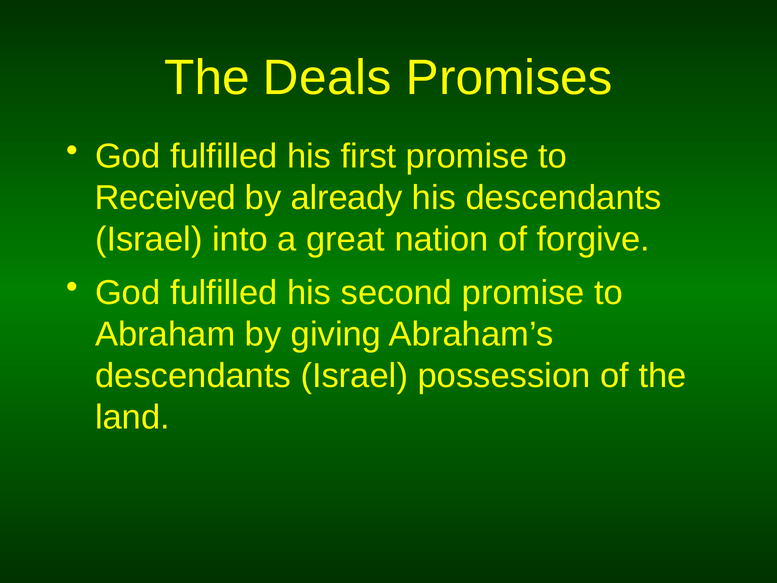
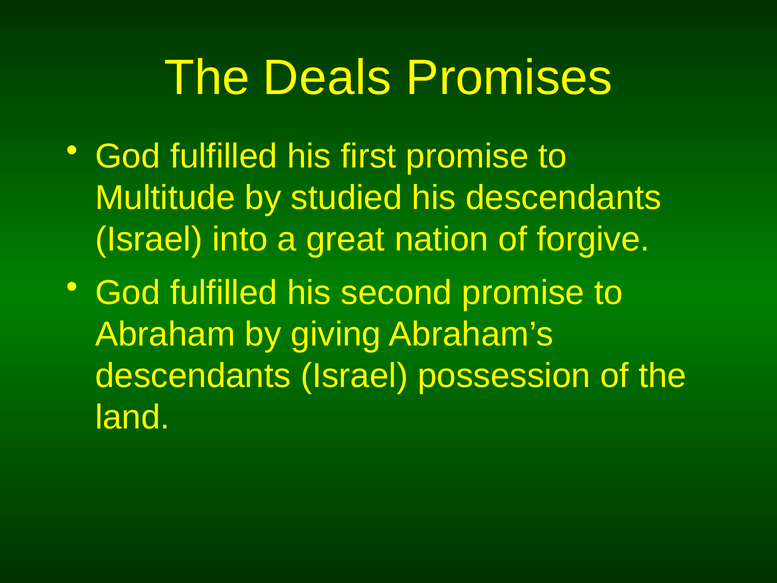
Received: Received -> Multitude
already: already -> studied
